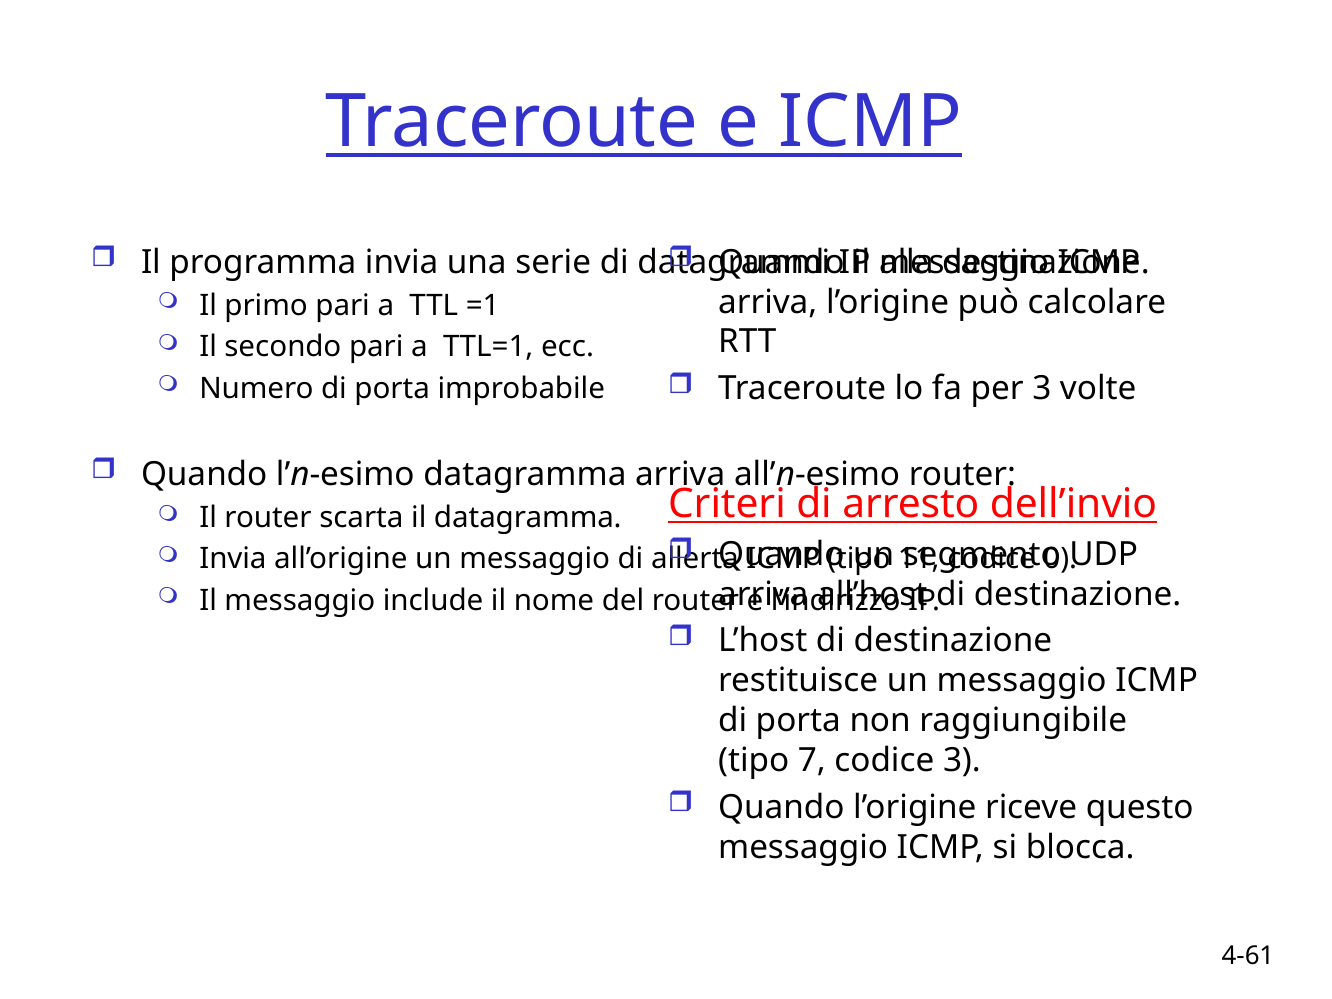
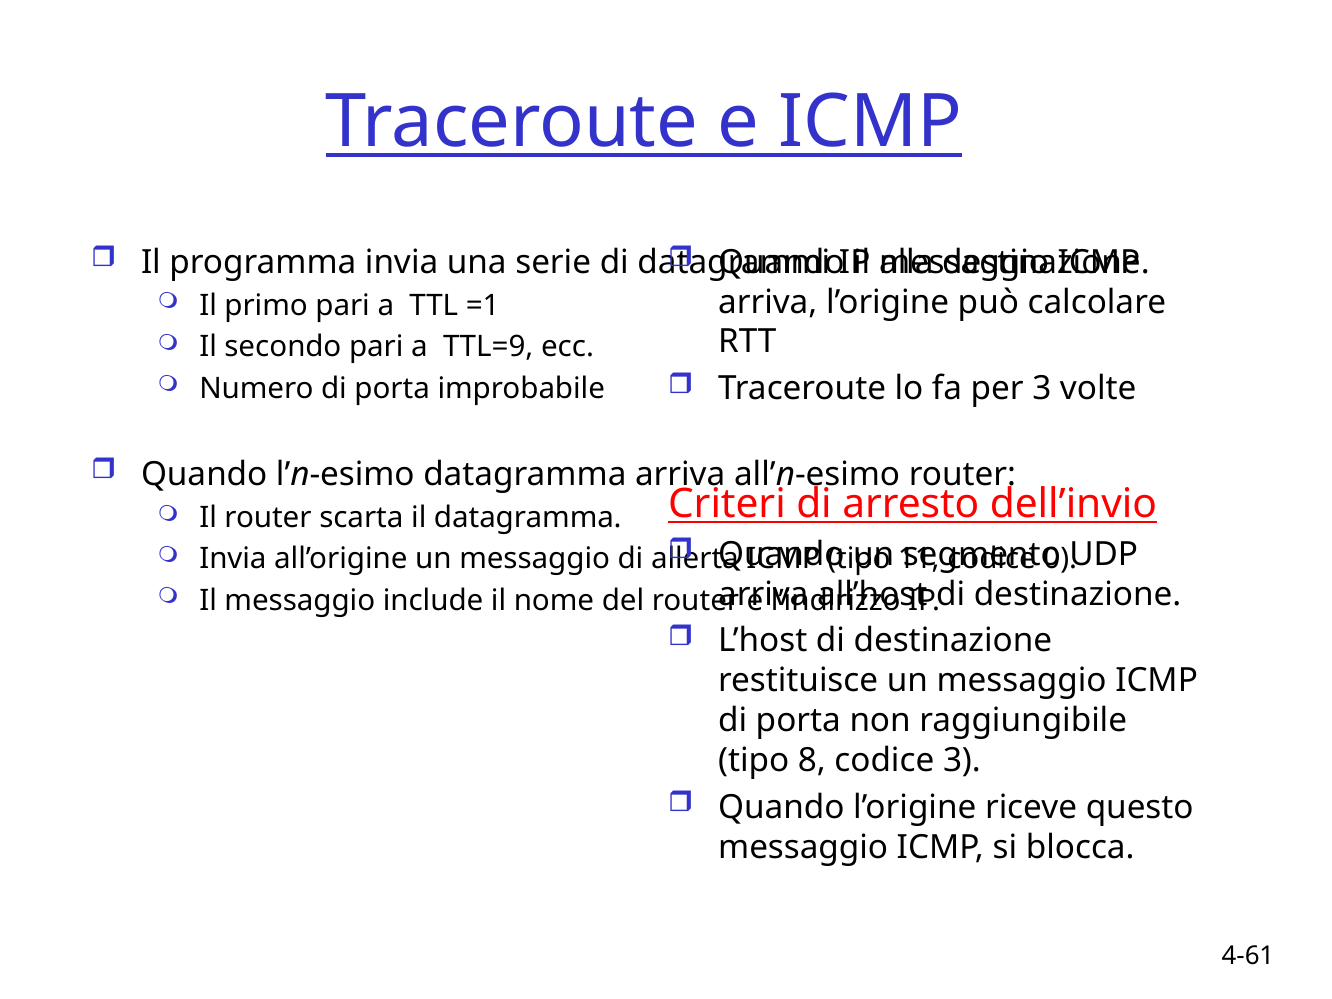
TTL=1: TTL=1 -> TTL=9
7: 7 -> 8
